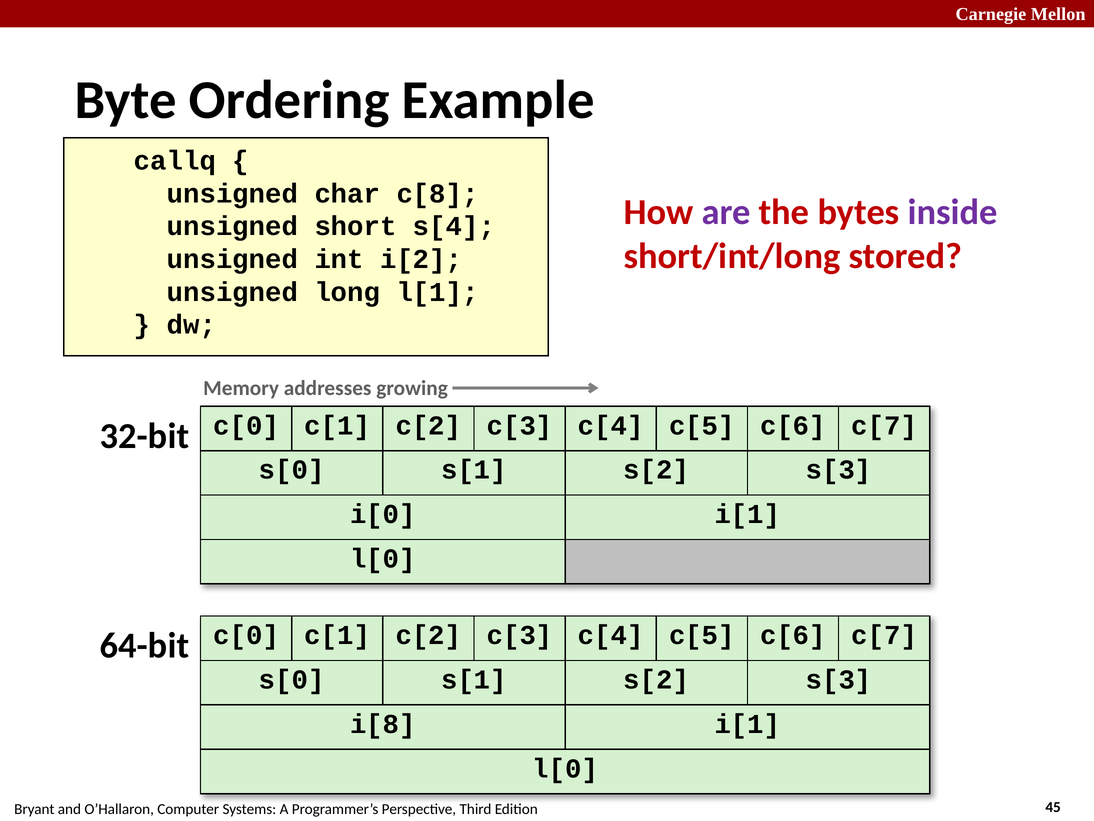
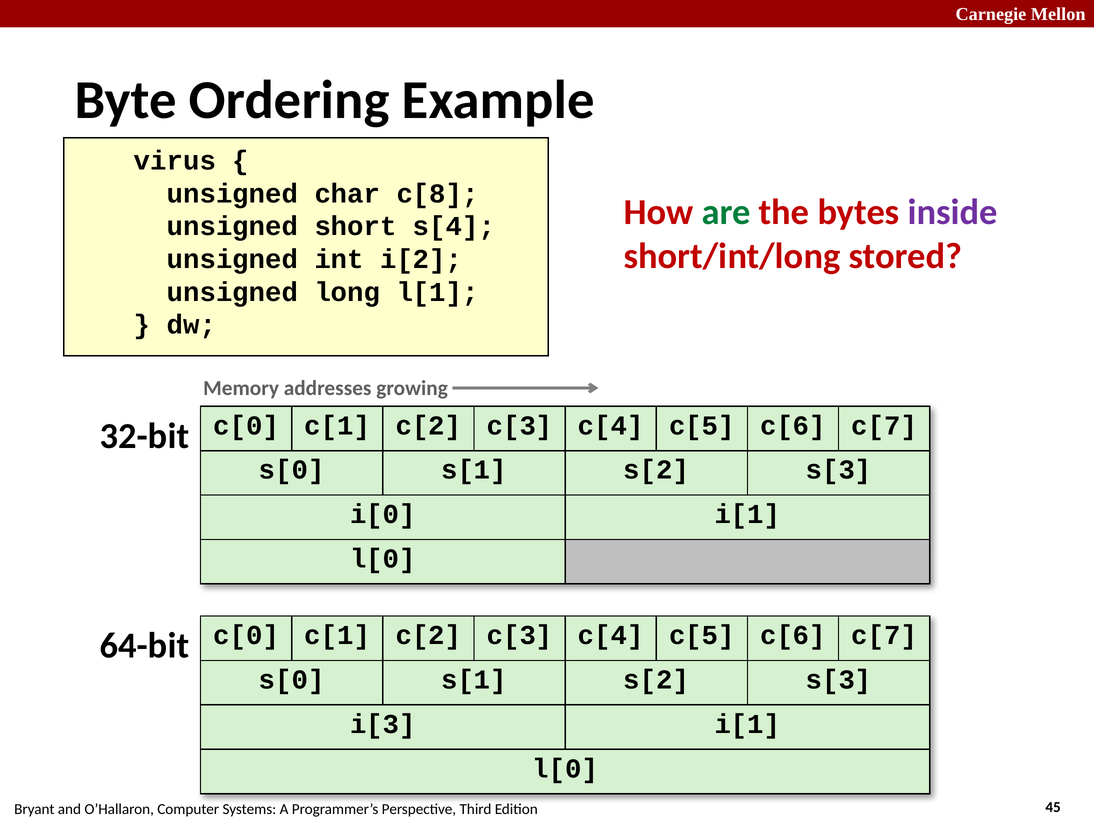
callq: callq -> virus
are colour: purple -> green
i[8: i[8 -> i[3
